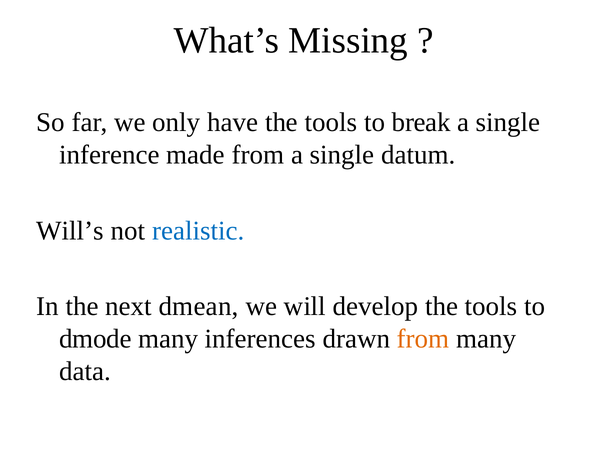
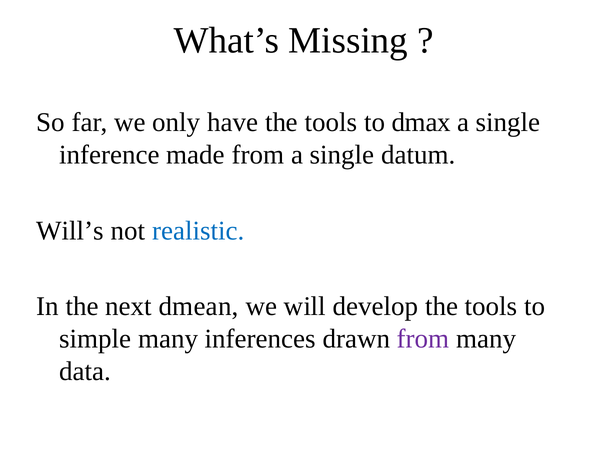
break: break -> dmax
dmode: dmode -> simple
from at (423, 339) colour: orange -> purple
